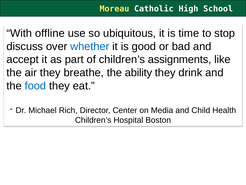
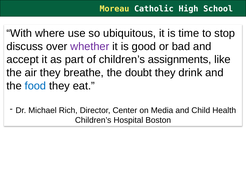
offline: offline -> where
whether colour: blue -> purple
ability: ability -> doubt
